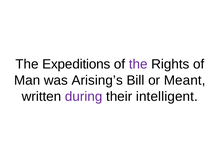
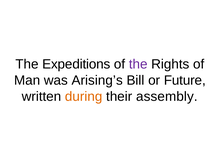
Meant: Meant -> Future
during colour: purple -> orange
intelligent: intelligent -> assembly
